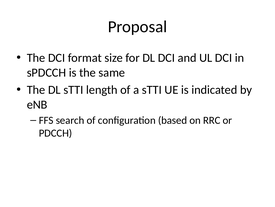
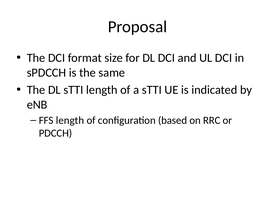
FFS search: search -> length
